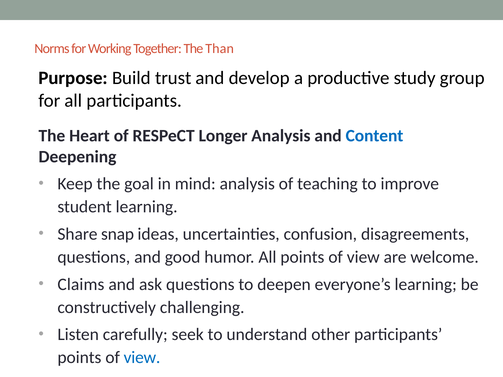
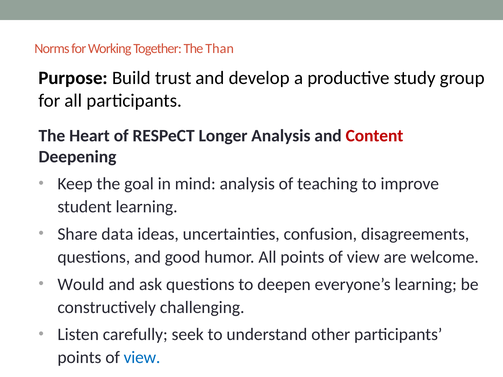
Content colour: blue -> red
snap: snap -> data
Claims: Claims -> Would
